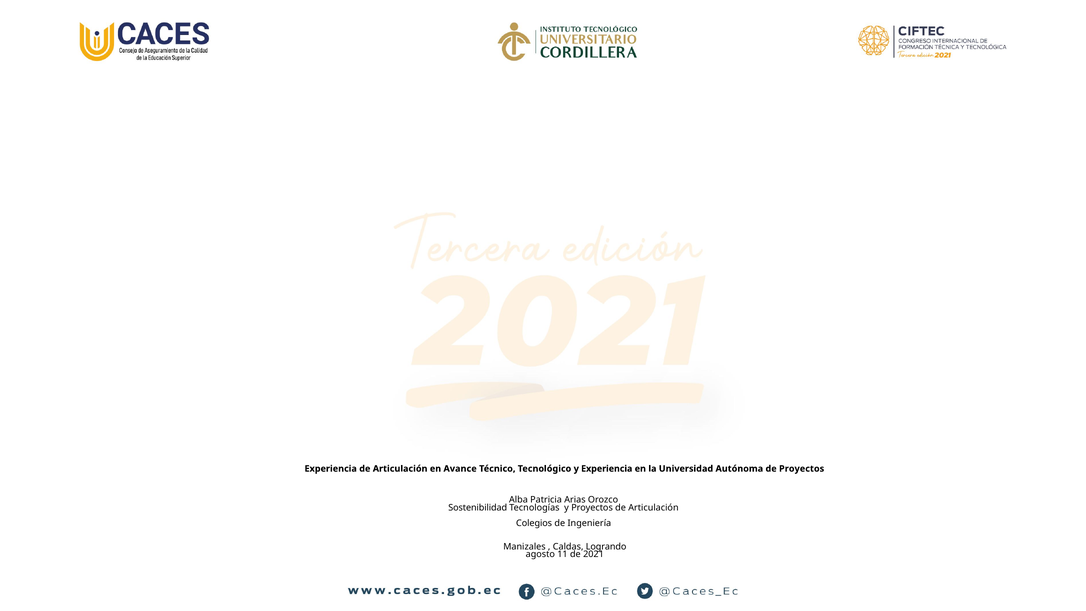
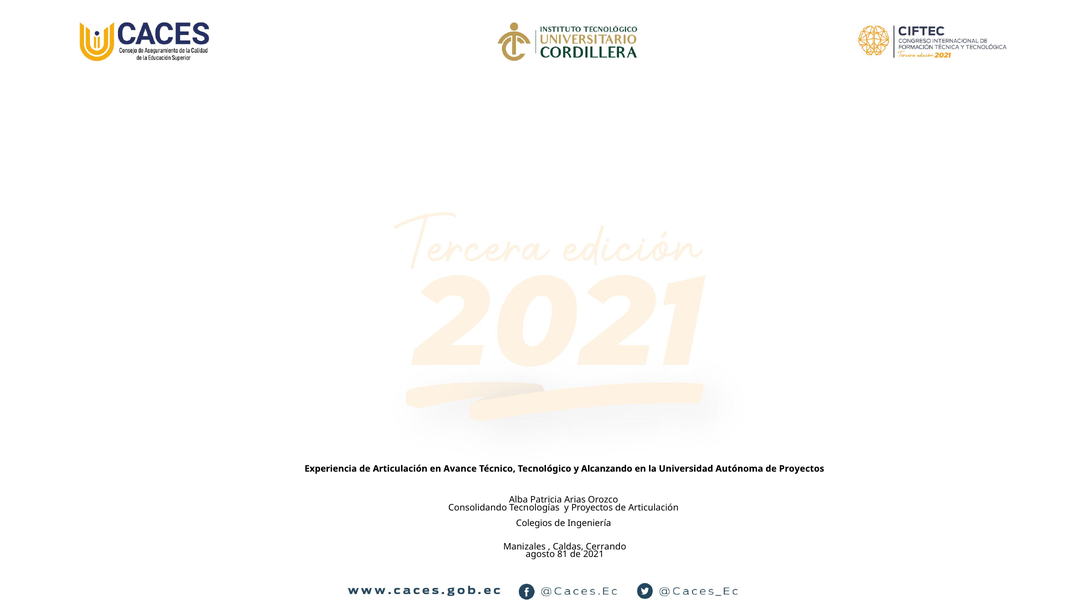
y Experiencia: Experiencia -> Alcanzando
Sostenibilidad: Sostenibilidad -> Consolidando
Logrando: Logrando -> Cerrando
11: 11 -> 81
